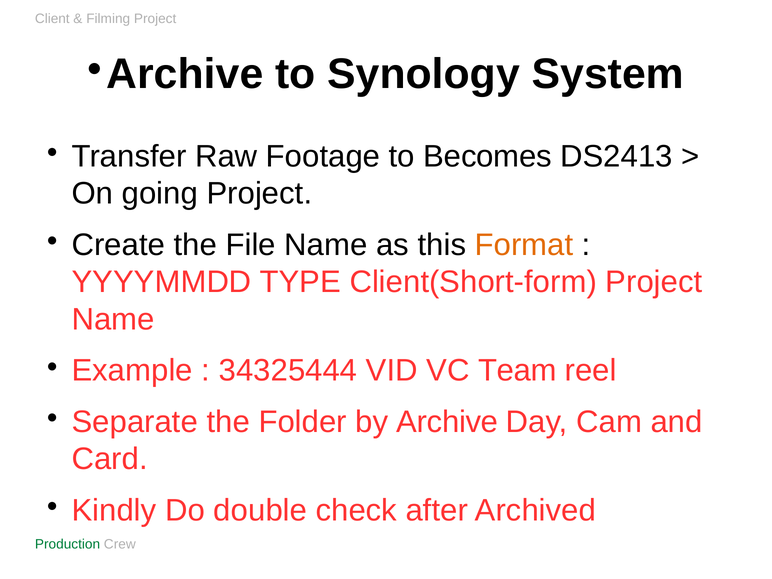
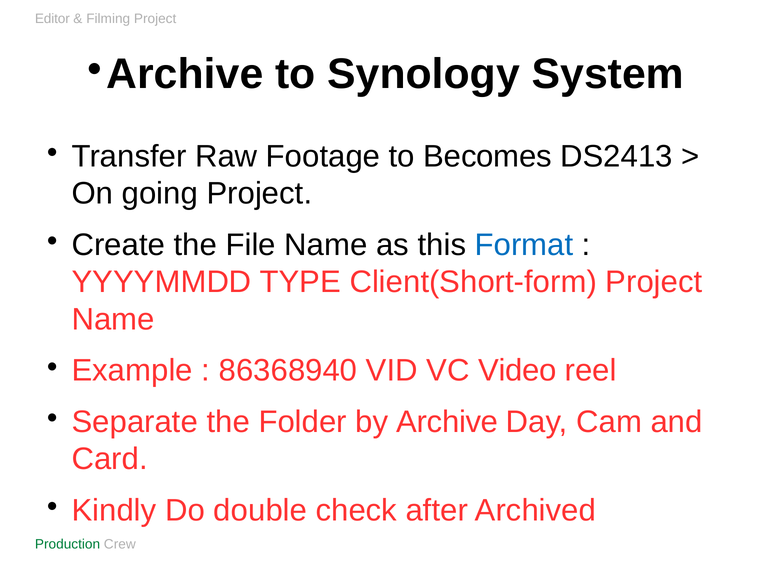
Client: Client -> Editor
Format colour: orange -> blue
34325444: 34325444 -> 86368940
Team: Team -> Video
